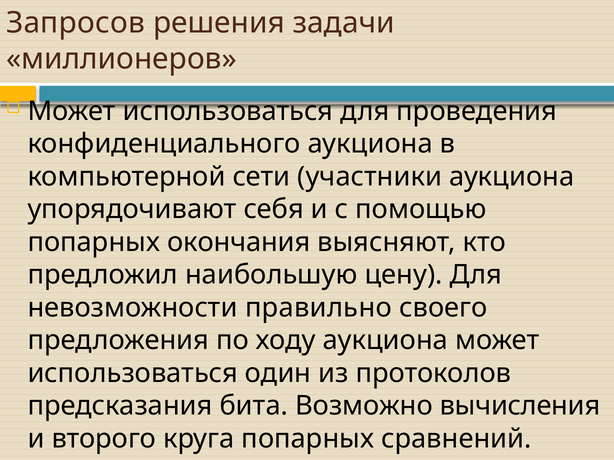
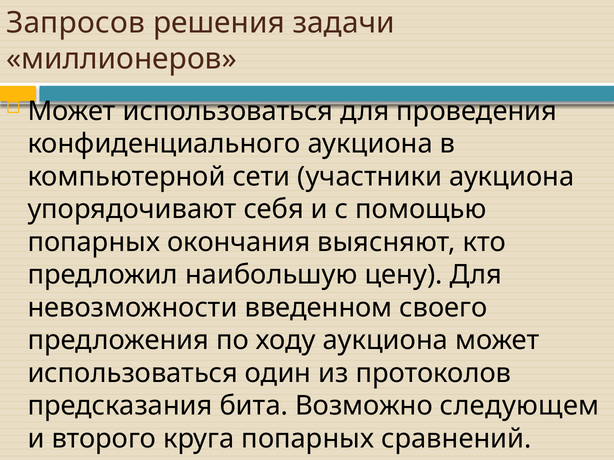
правильно: правильно -> введенном
вычисления: вычисления -> следующем
